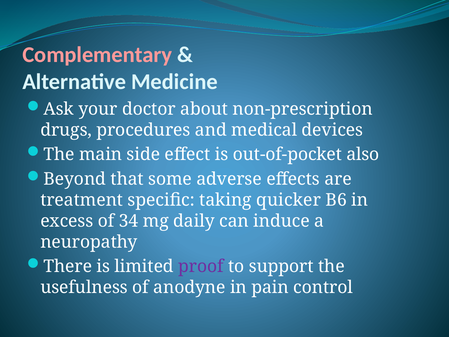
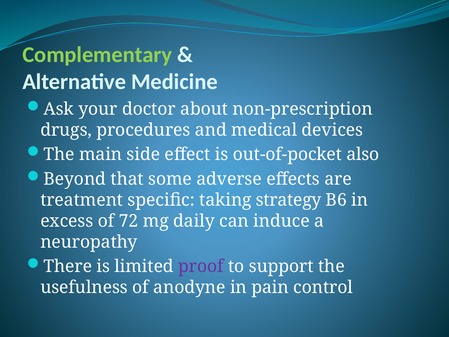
Complementary colour: pink -> light green
quicker: quicker -> strategy
34: 34 -> 72
